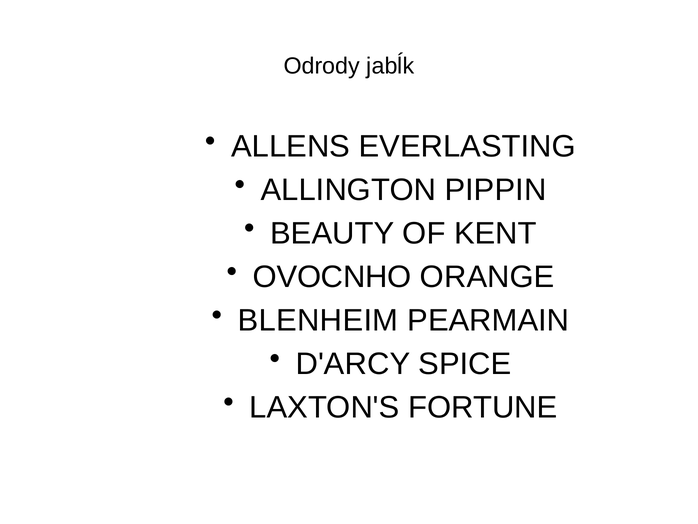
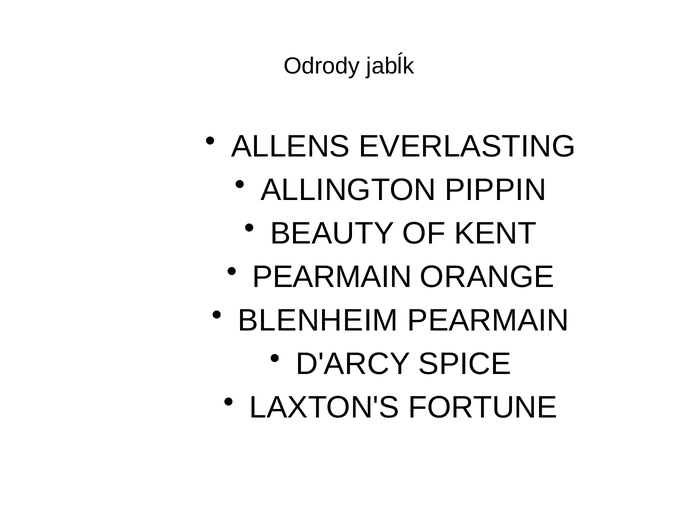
OVOCNHO at (332, 277): OVOCNHO -> PEARMAIN
